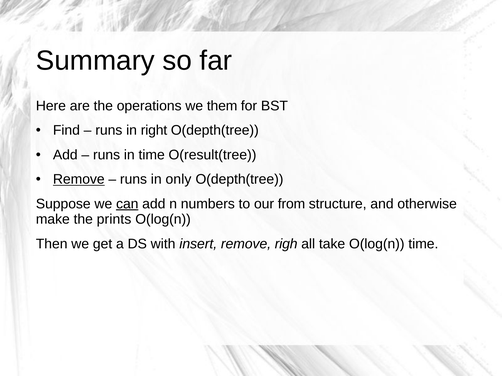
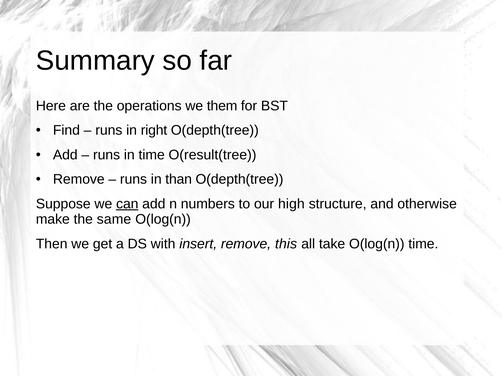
Remove at (79, 180) underline: present -> none
only: only -> than
from: from -> high
prints: prints -> same
righ: righ -> this
